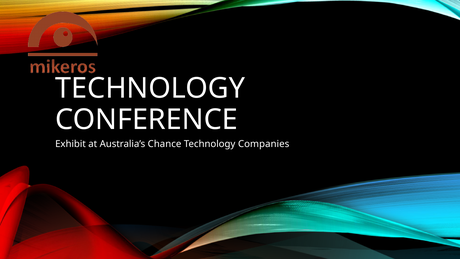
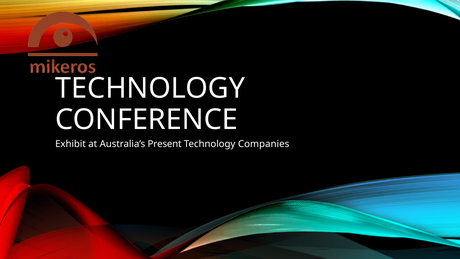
Chance: Chance -> Present
